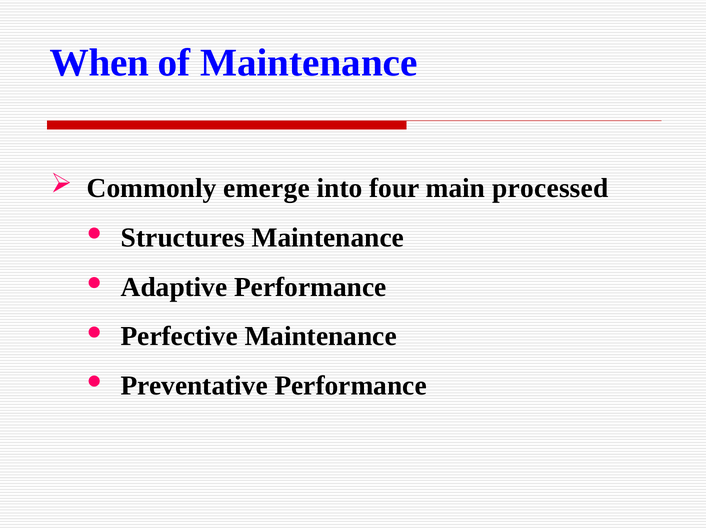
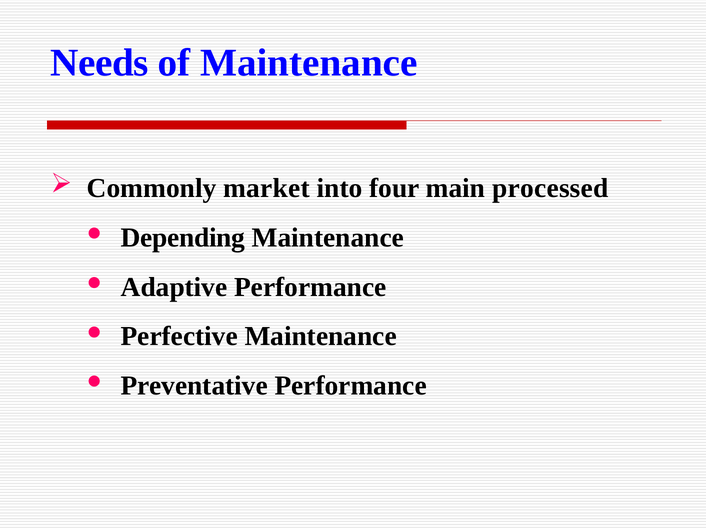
When: When -> Needs
emerge: emerge -> market
Structures: Structures -> Depending
